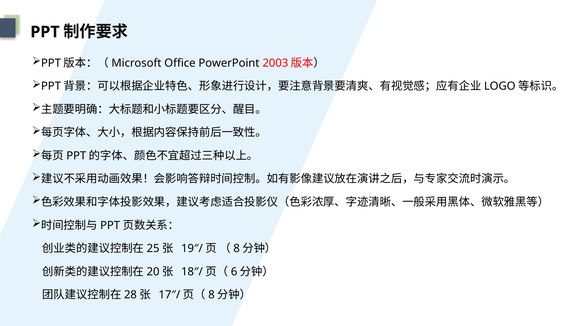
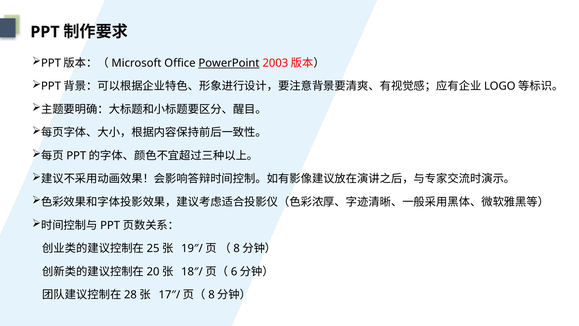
PowerPoint underline: none -> present
